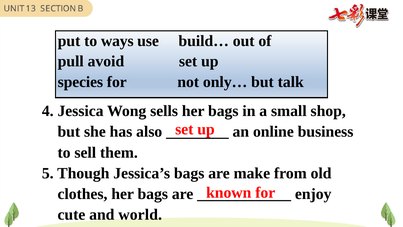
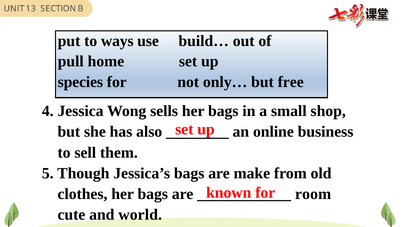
avoid: avoid -> home
talk: talk -> free
enjoy: enjoy -> room
